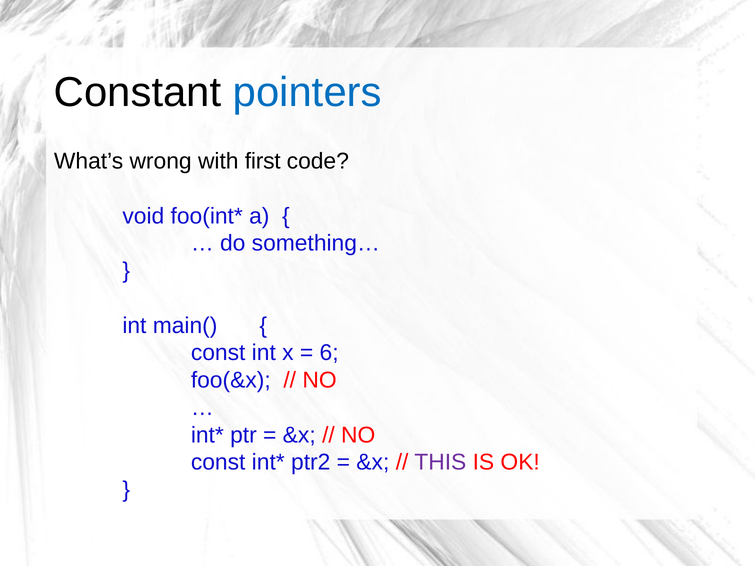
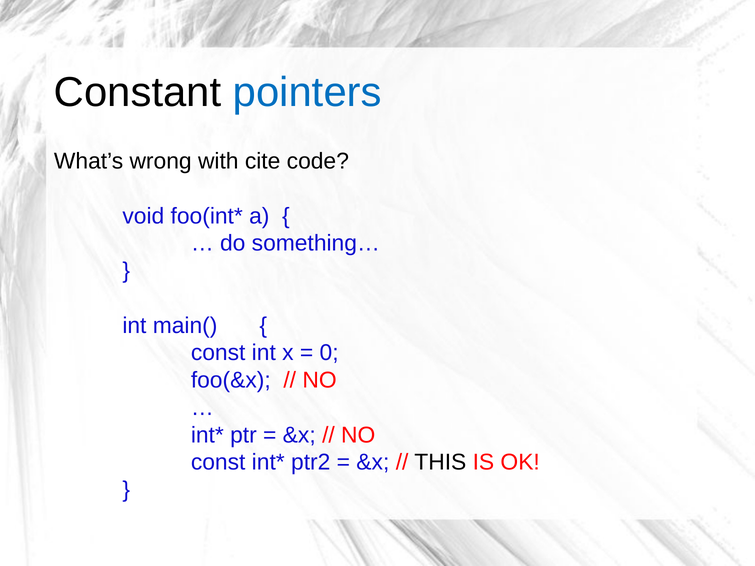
first: first -> cite
6: 6 -> 0
THIS colour: purple -> black
